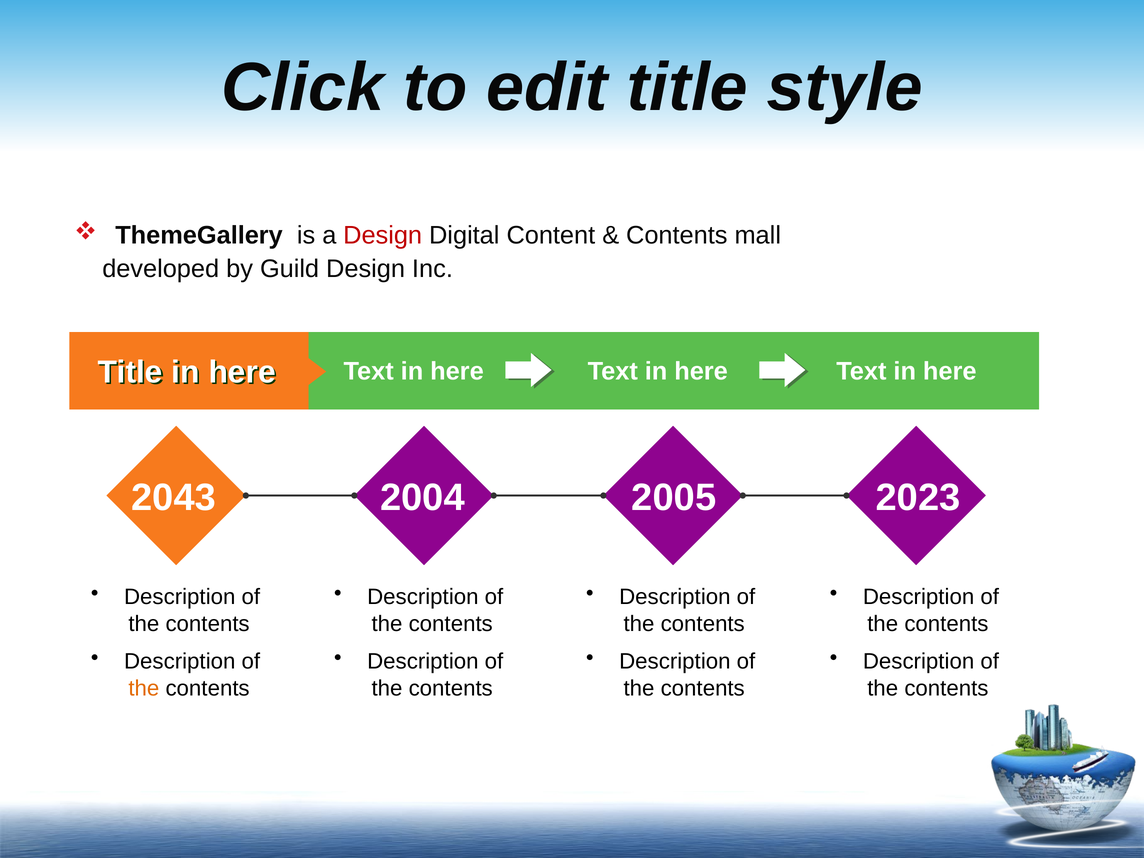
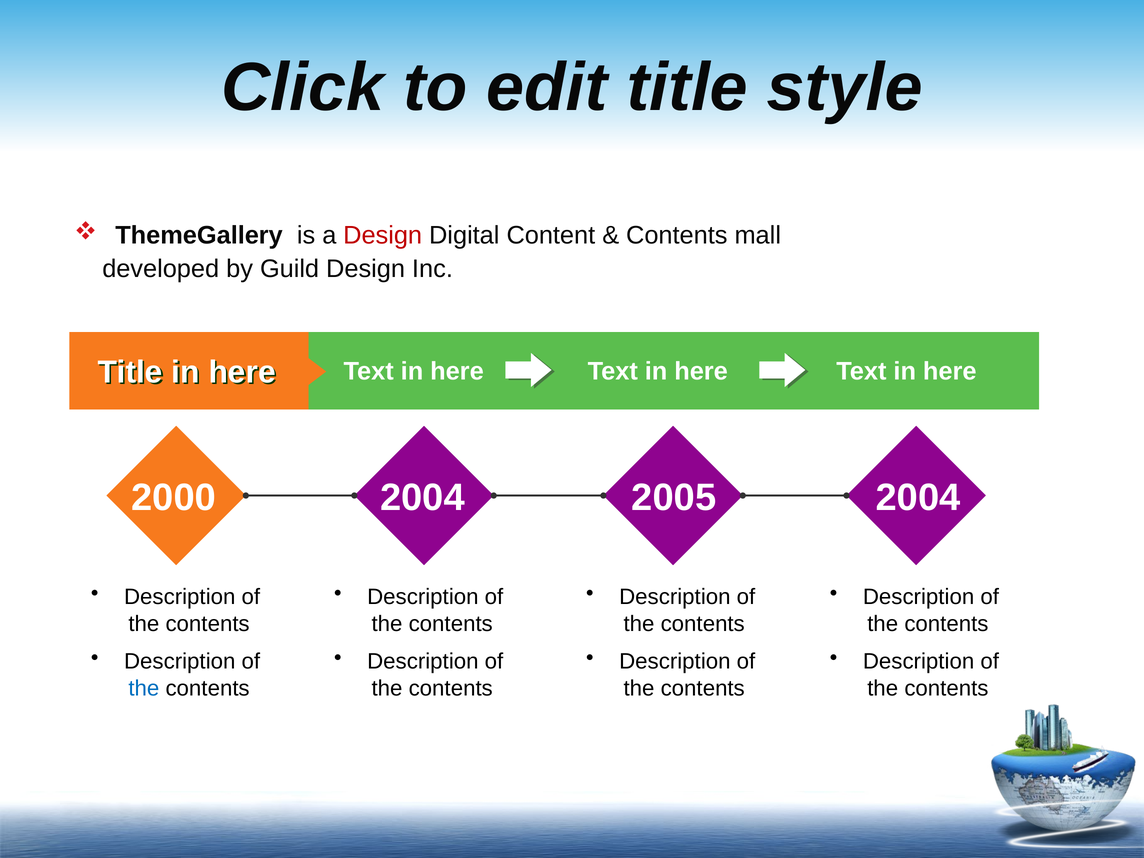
2043: 2043 -> 2000
2005 2023: 2023 -> 2004
the at (144, 688) colour: orange -> blue
